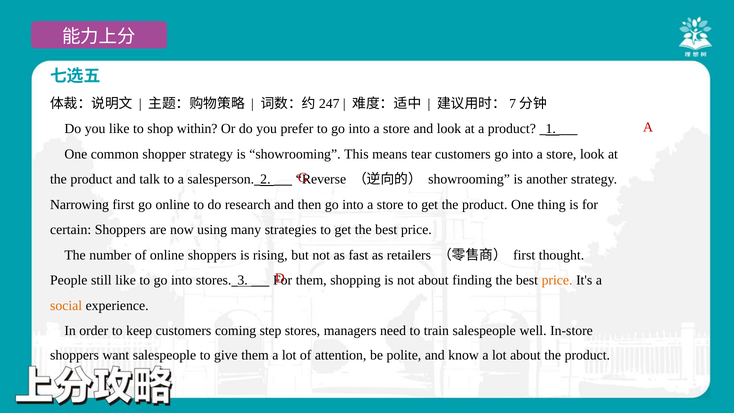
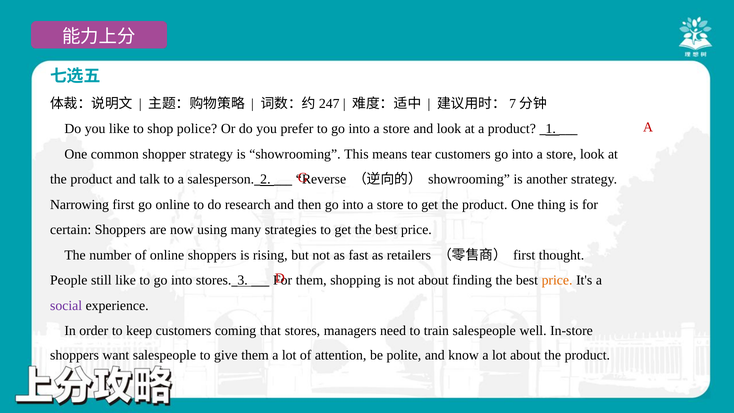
within: within -> police
social colour: orange -> purple
step: step -> that
